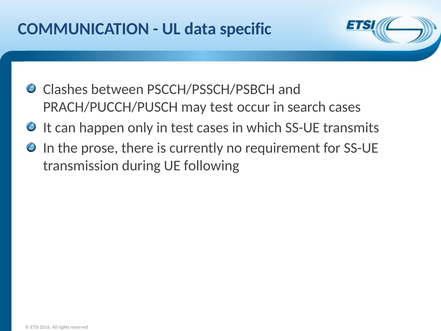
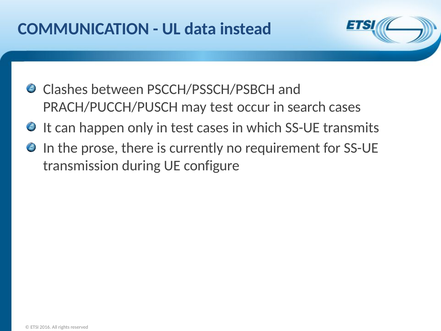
specific: specific -> instead
following: following -> configure
